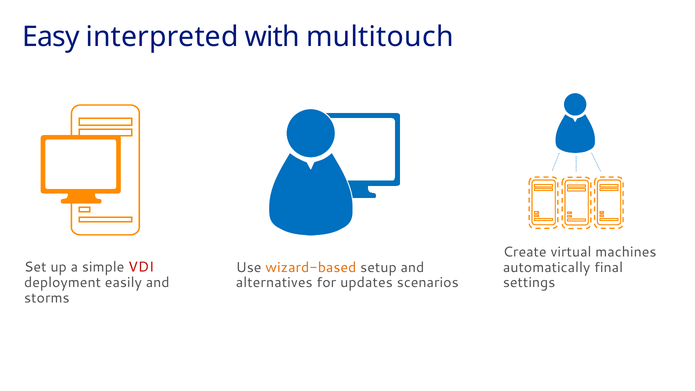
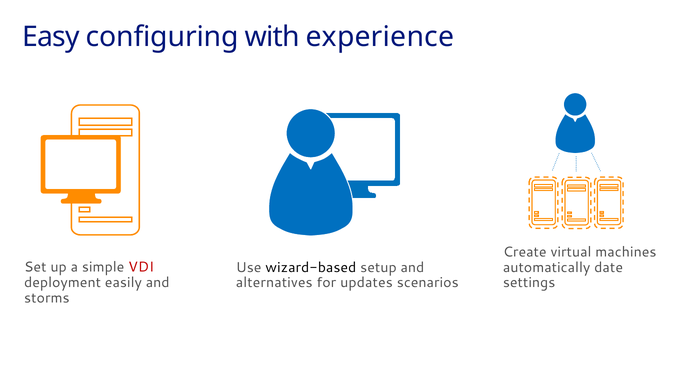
interpreted: interpreted -> configuring
multitouch: multitouch -> experience
wizard-based colour: orange -> black
final: final -> date
